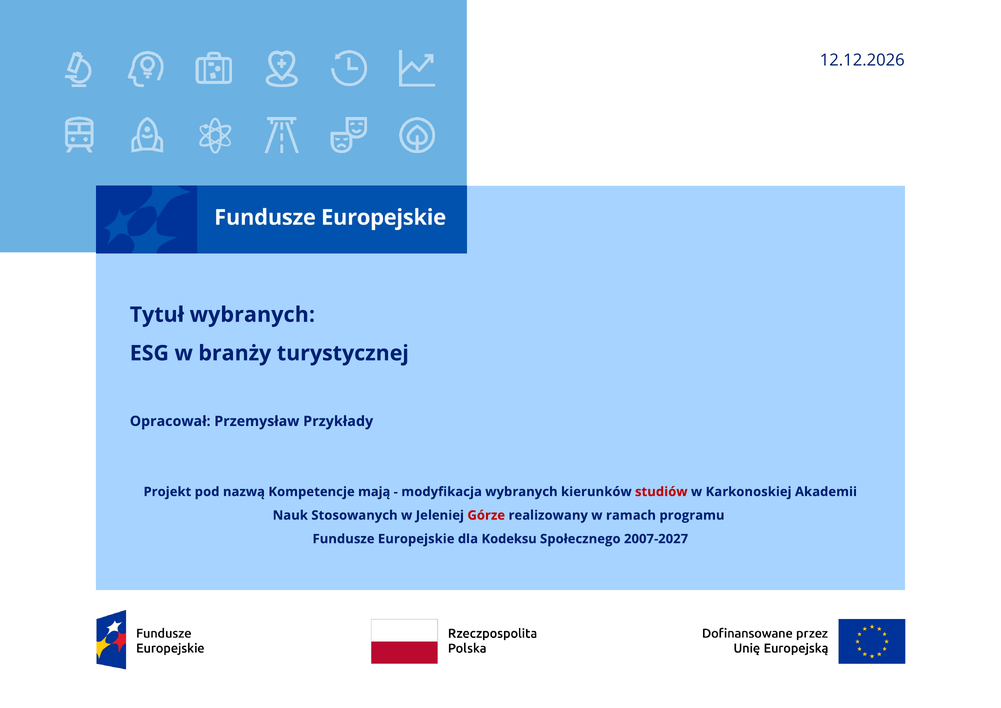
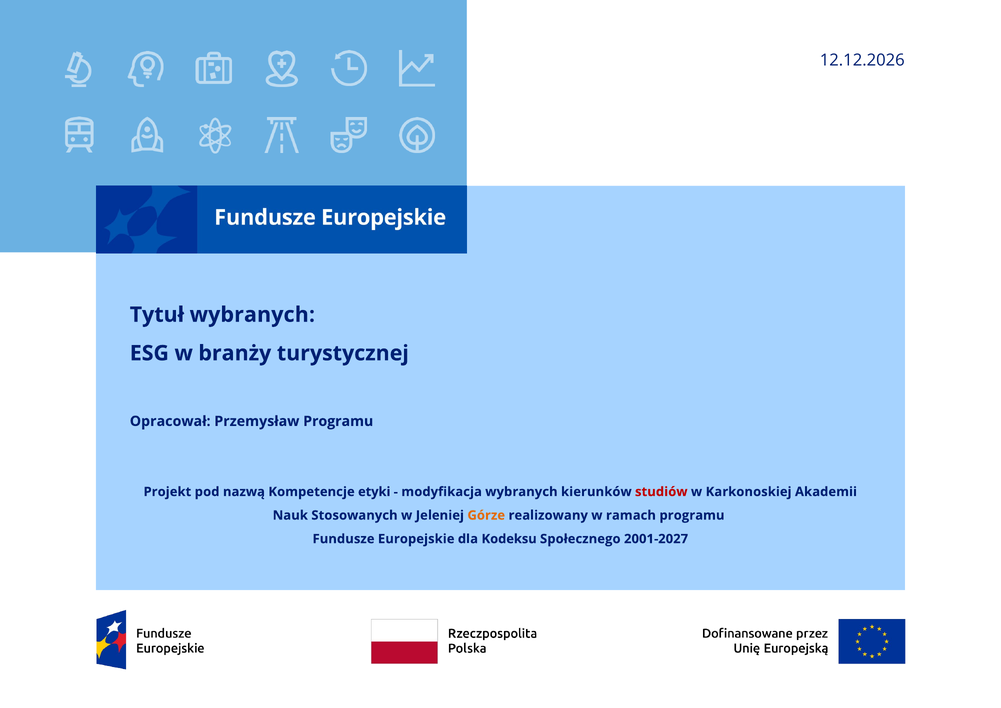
Przemysław Przykłady: Przykłady -> Programu
mają: mają -> etyki
Górze colour: red -> orange
2007-2027: 2007-2027 -> 2001-2027
